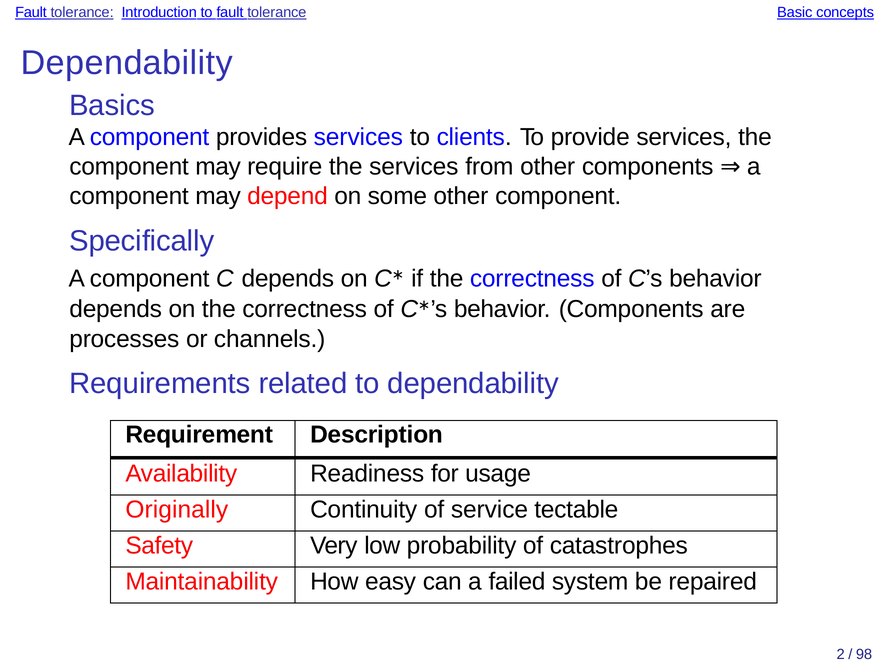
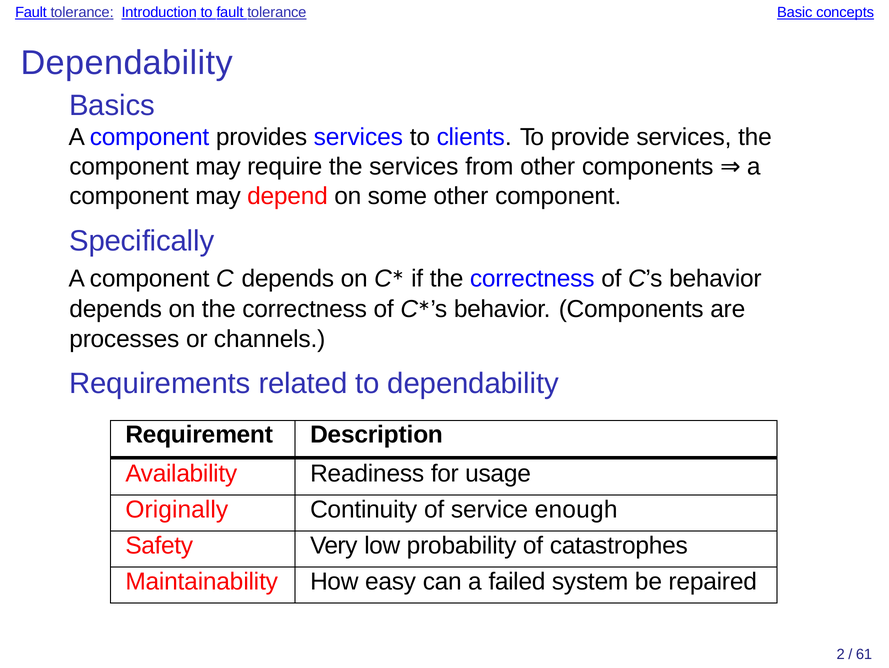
tectable: tectable -> enough
98: 98 -> 61
